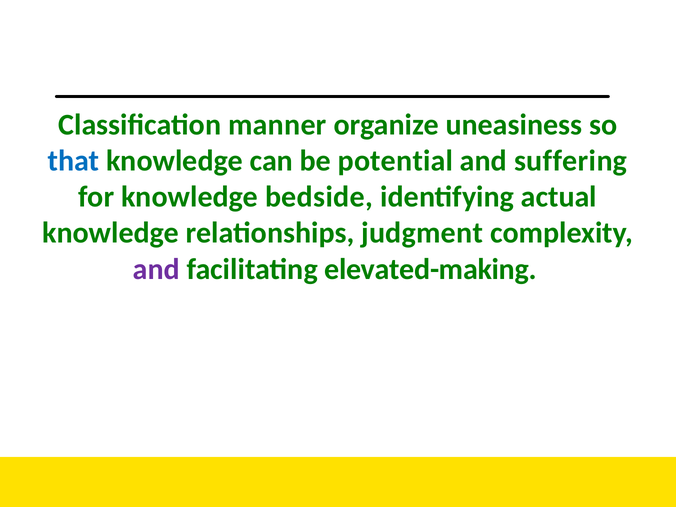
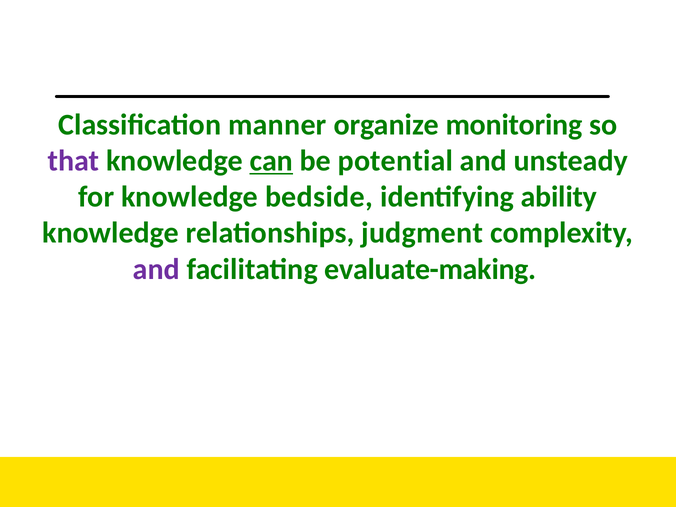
uneasiness: uneasiness -> monitoring
that colour: blue -> purple
can underline: none -> present
suffering: suffering -> unsteady
actual: actual -> ability
elevated-making: elevated-making -> evaluate-making
